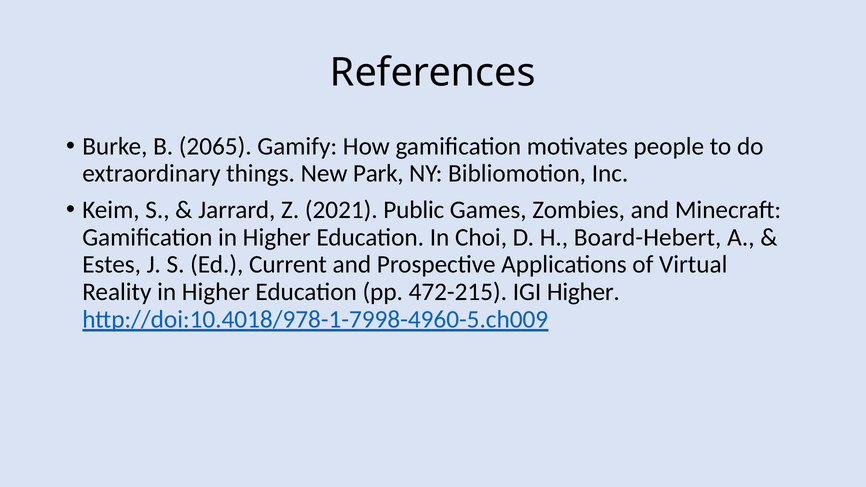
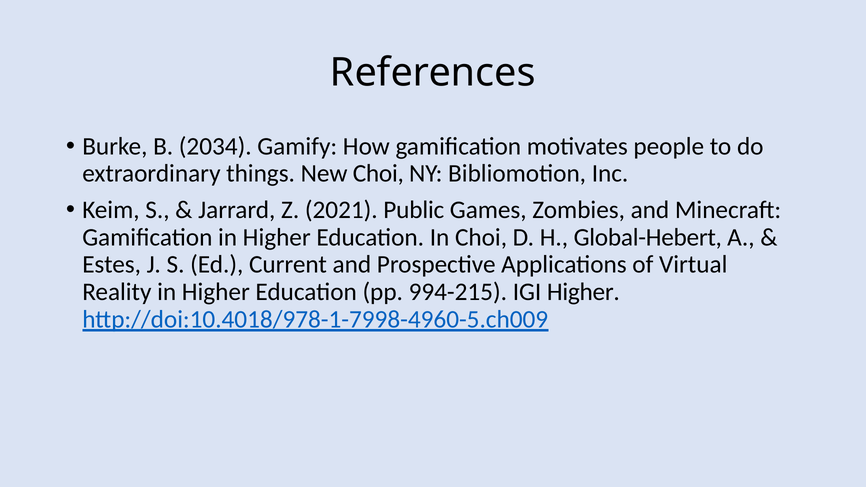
2065: 2065 -> 2034
New Park: Park -> Choi
Board-Hebert: Board-Hebert -> Global-Hebert
472-215: 472-215 -> 994-215
